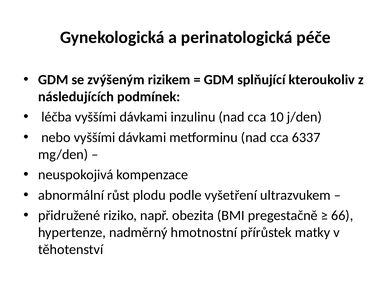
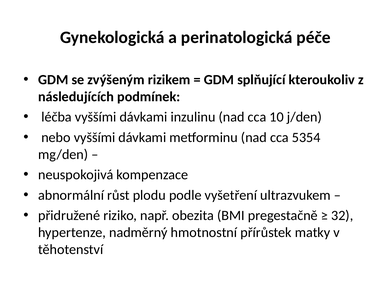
6337: 6337 -> 5354
66: 66 -> 32
